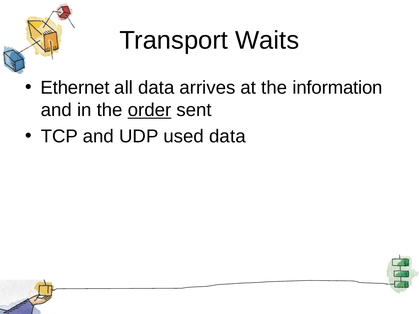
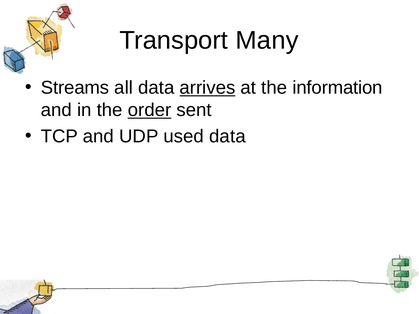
Waits: Waits -> Many
Ethernet: Ethernet -> Streams
arrives underline: none -> present
